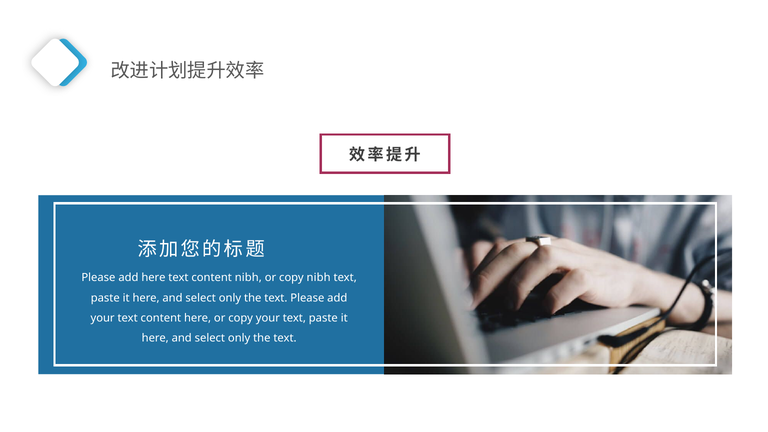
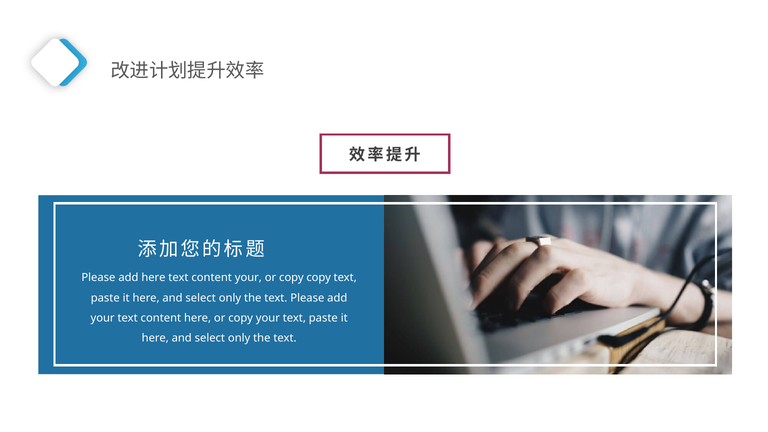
content nibh: nibh -> your
copy nibh: nibh -> copy
